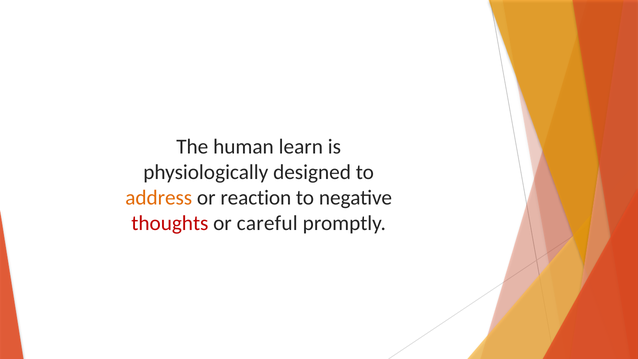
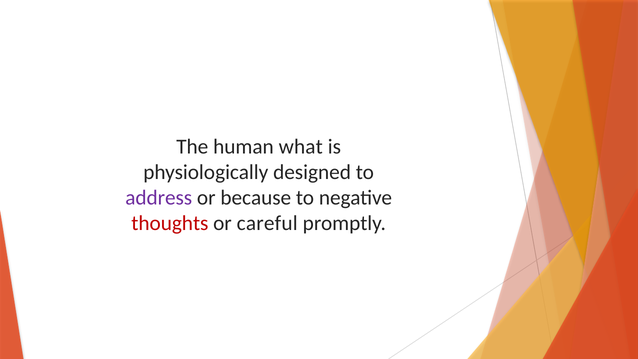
learn: learn -> what
address colour: orange -> purple
reaction: reaction -> because
